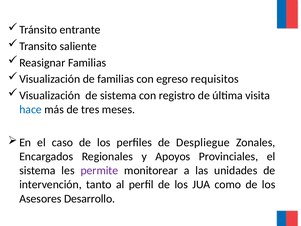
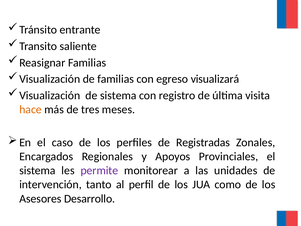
requisitos: requisitos -> visualizará
hace colour: blue -> orange
Despliegue: Despliegue -> Registradas
